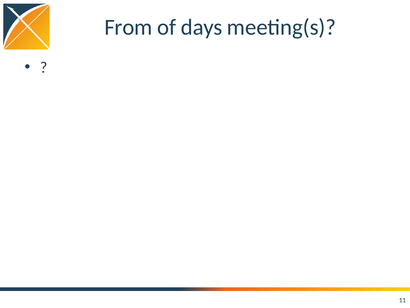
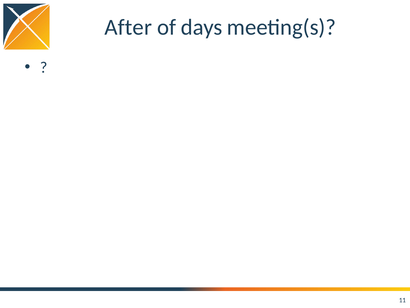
From: From -> After
